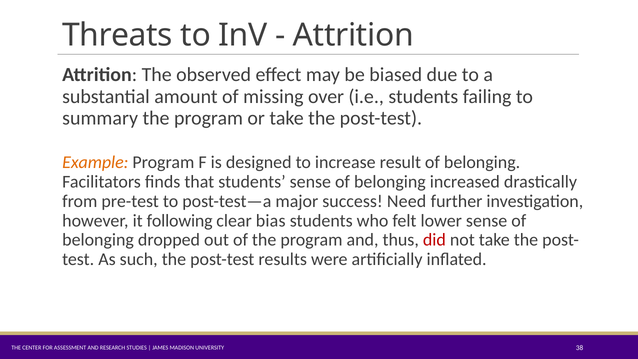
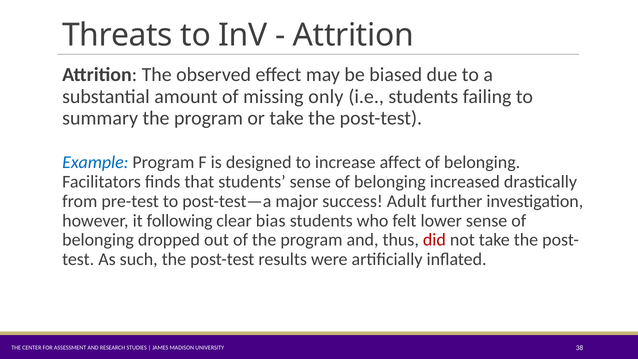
over: over -> only
Example colour: orange -> blue
result: result -> affect
Need: Need -> Adult
